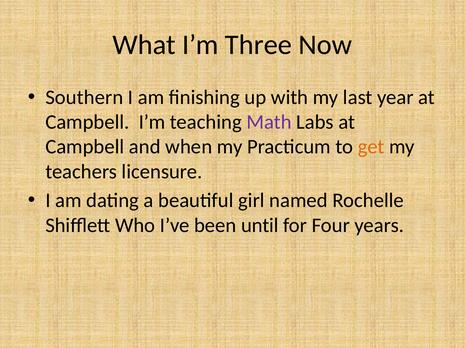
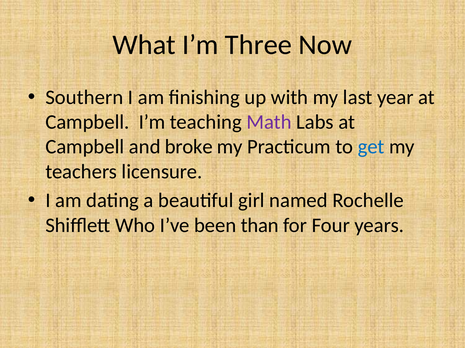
when: when -> broke
get colour: orange -> blue
until: until -> than
